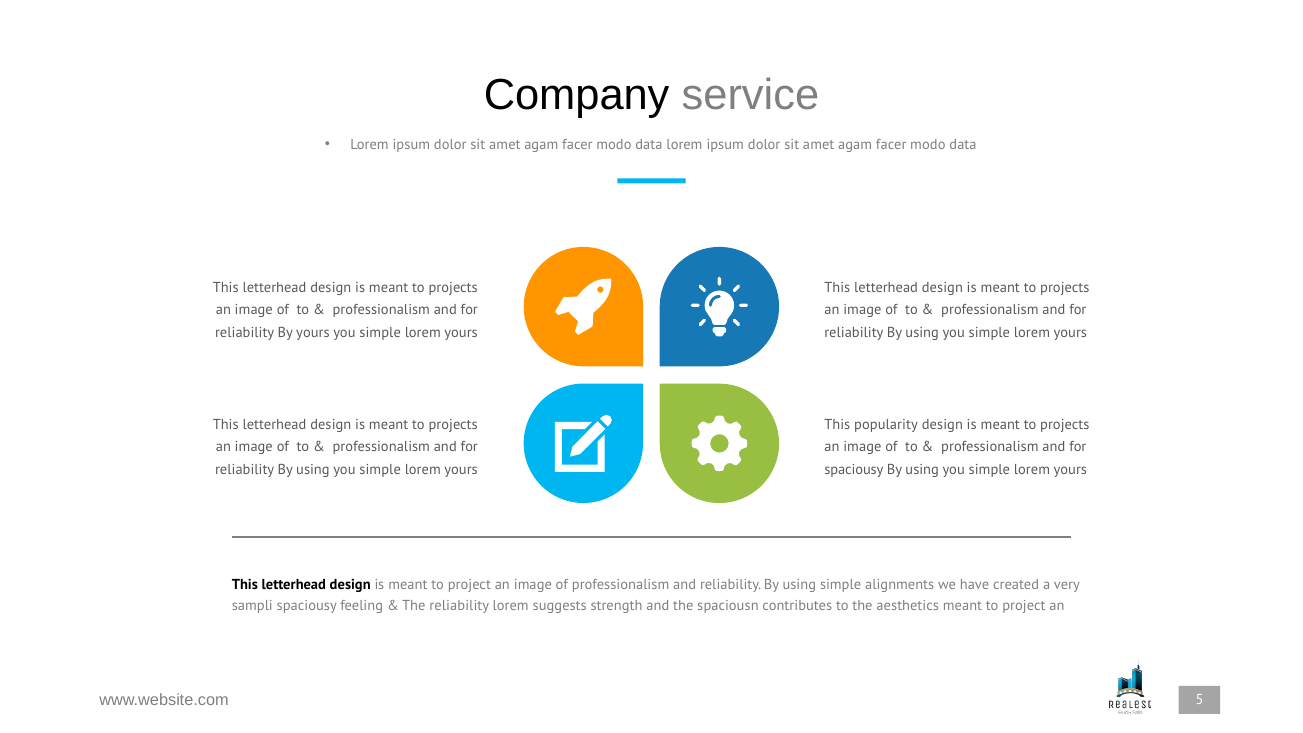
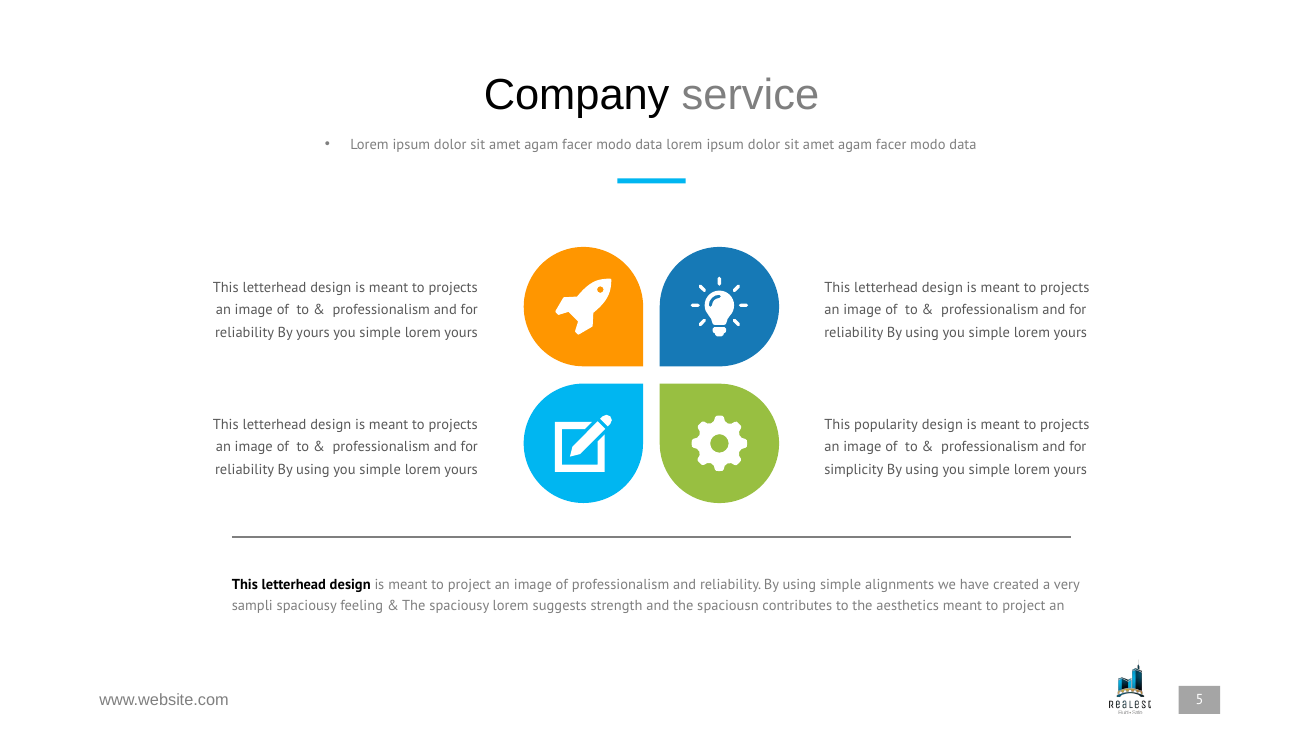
spaciousy at (854, 469): spaciousy -> simplicity
The reliability: reliability -> spaciousy
